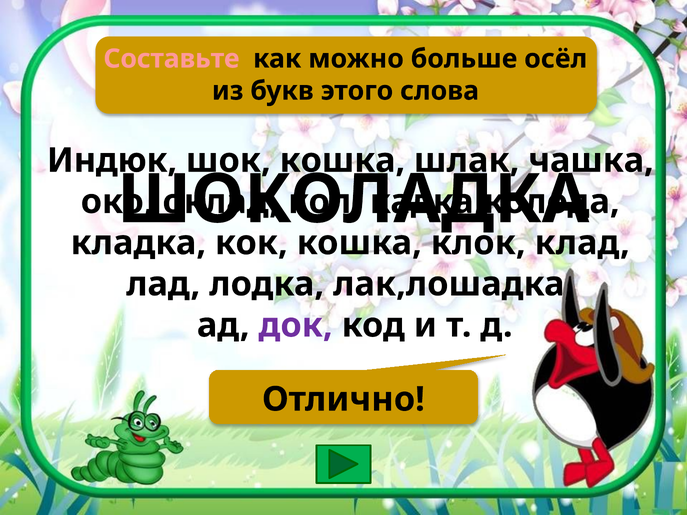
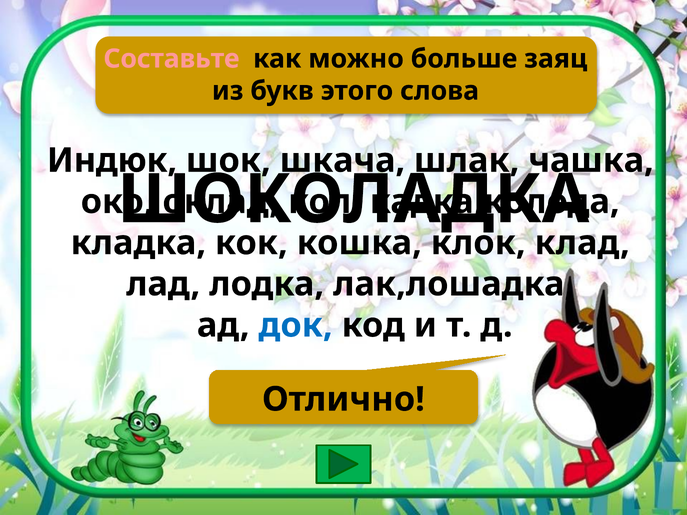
осёл: осёл -> заяц
шок кошка: кошка -> шкача
док colour: purple -> blue
